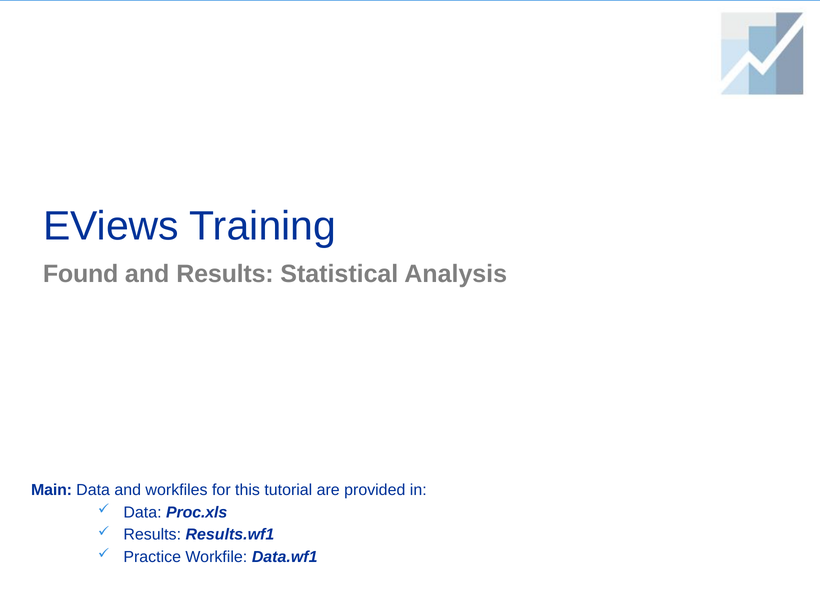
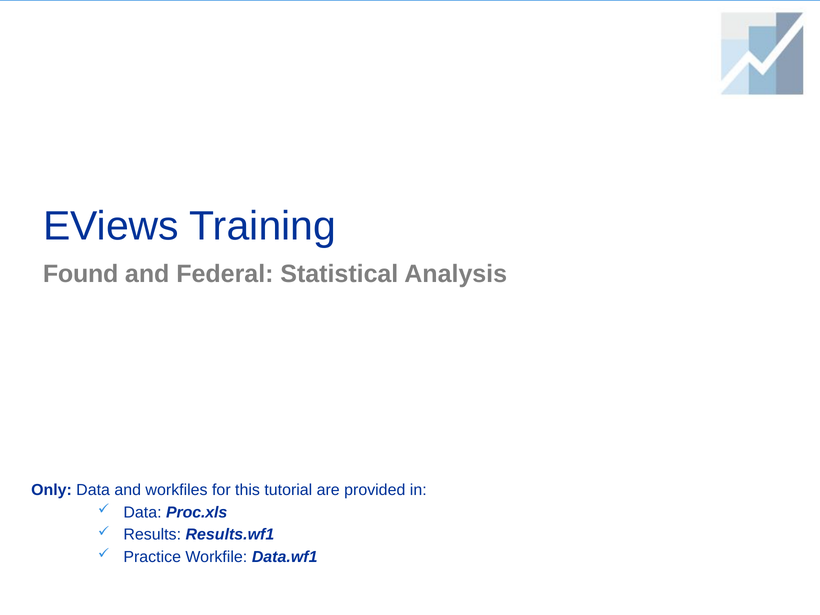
and Results: Results -> Federal
Main: Main -> Only
